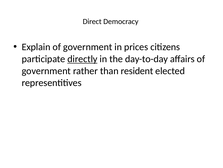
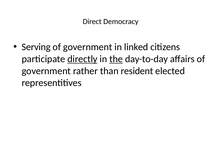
Explain: Explain -> Serving
prices: prices -> linked
the underline: none -> present
